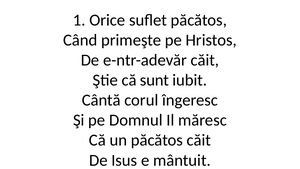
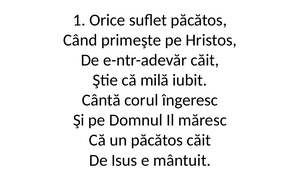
sunt: sunt -> milă
